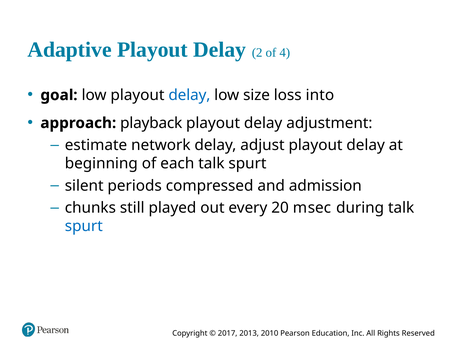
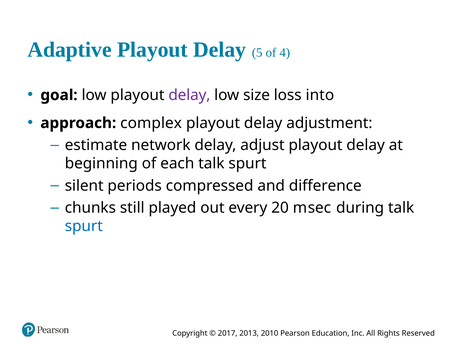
2: 2 -> 5
delay at (189, 95) colour: blue -> purple
playback: playback -> complex
admission: admission -> difference
